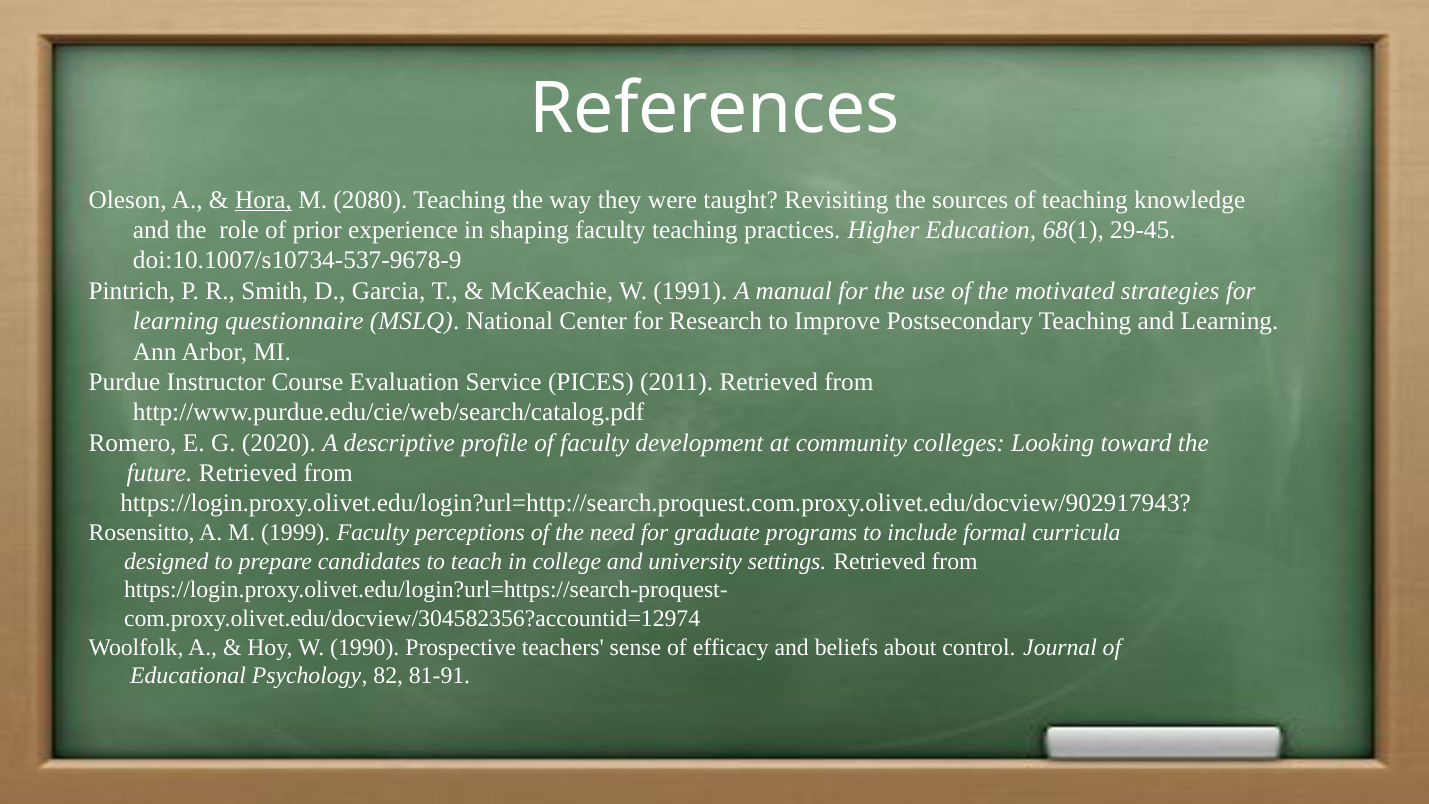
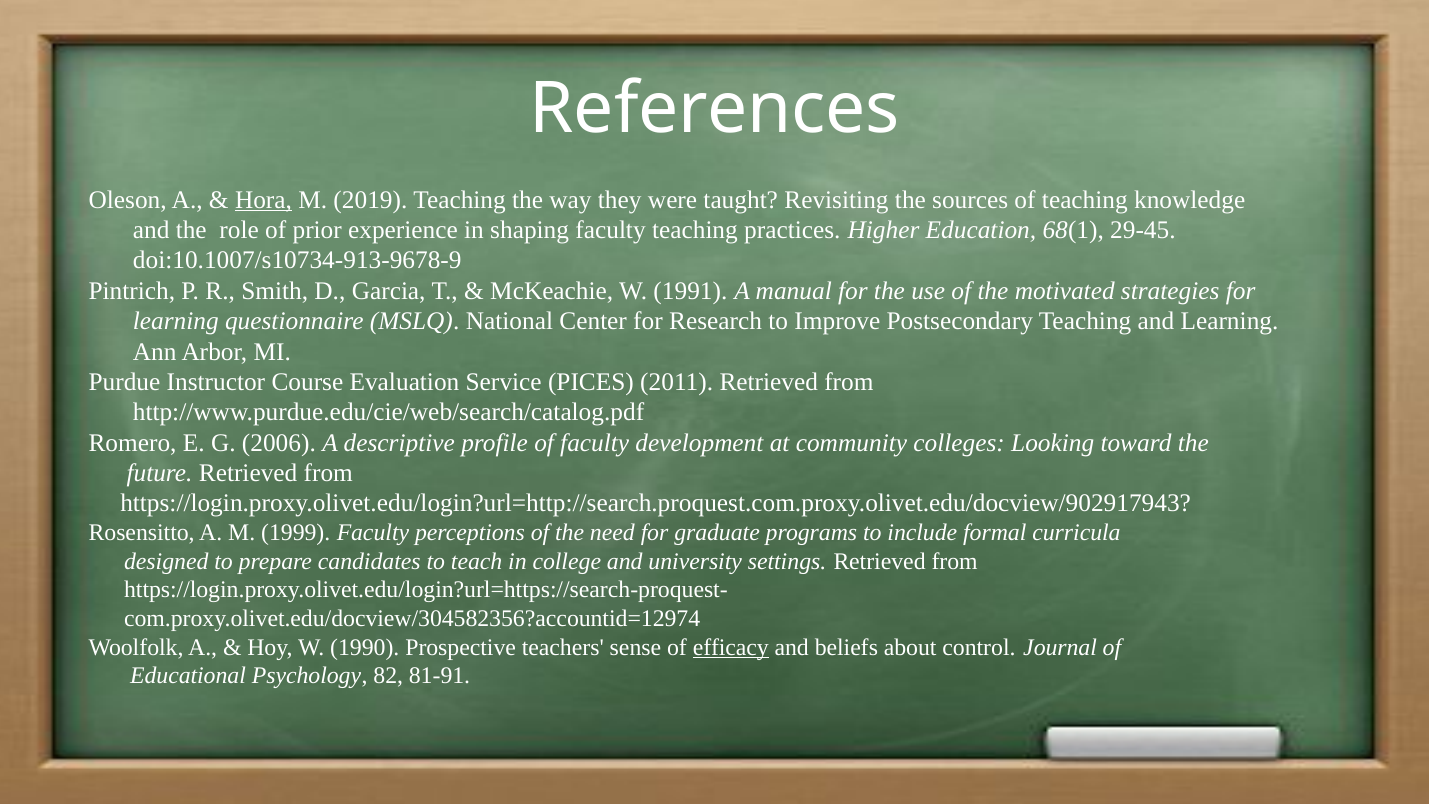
2080: 2080 -> 2019
doi:10.1007/s10734-537-9678-9: doi:10.1007/s10734-537-9678-9 -> doi:10.1007/s10734-913-9678-9
2020: 2020 -> 2006
efficacy underline: none -> present
